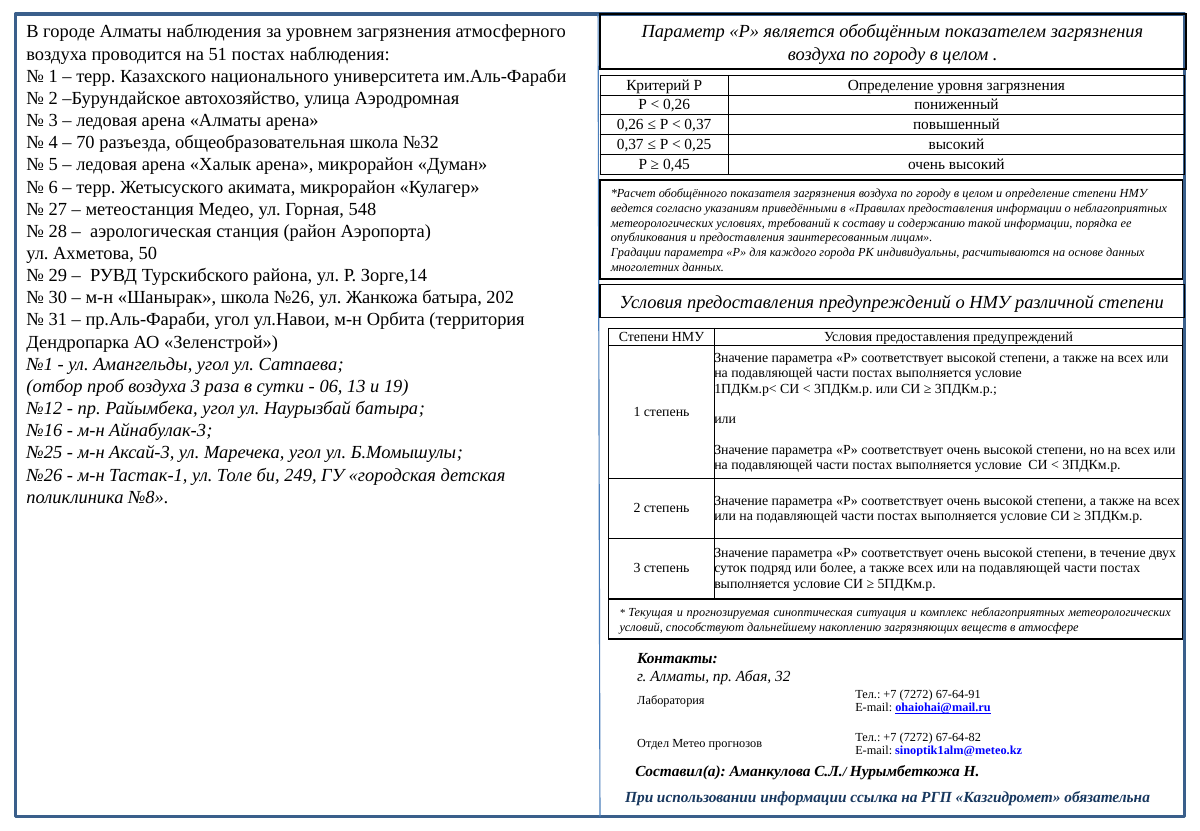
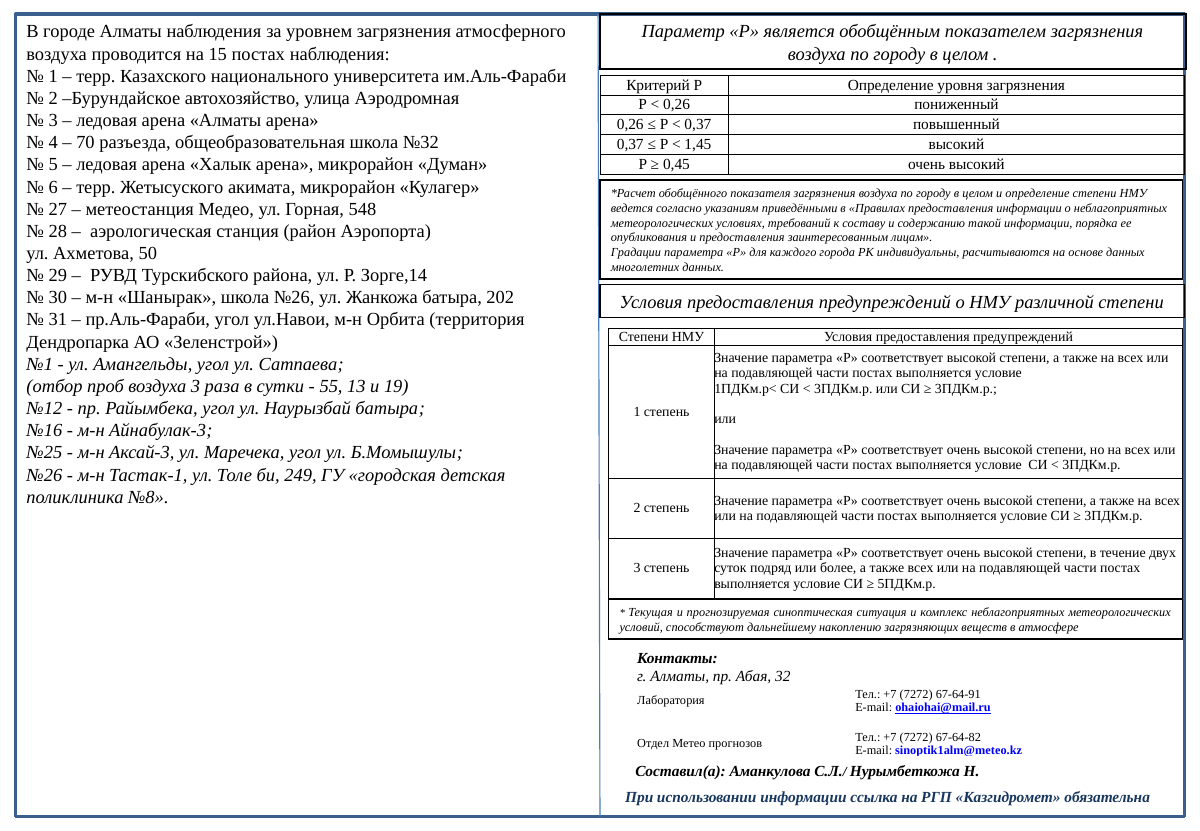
51: 51 -> 15
0,25: 0,25 -> 1,45
06: 06 -> 55
